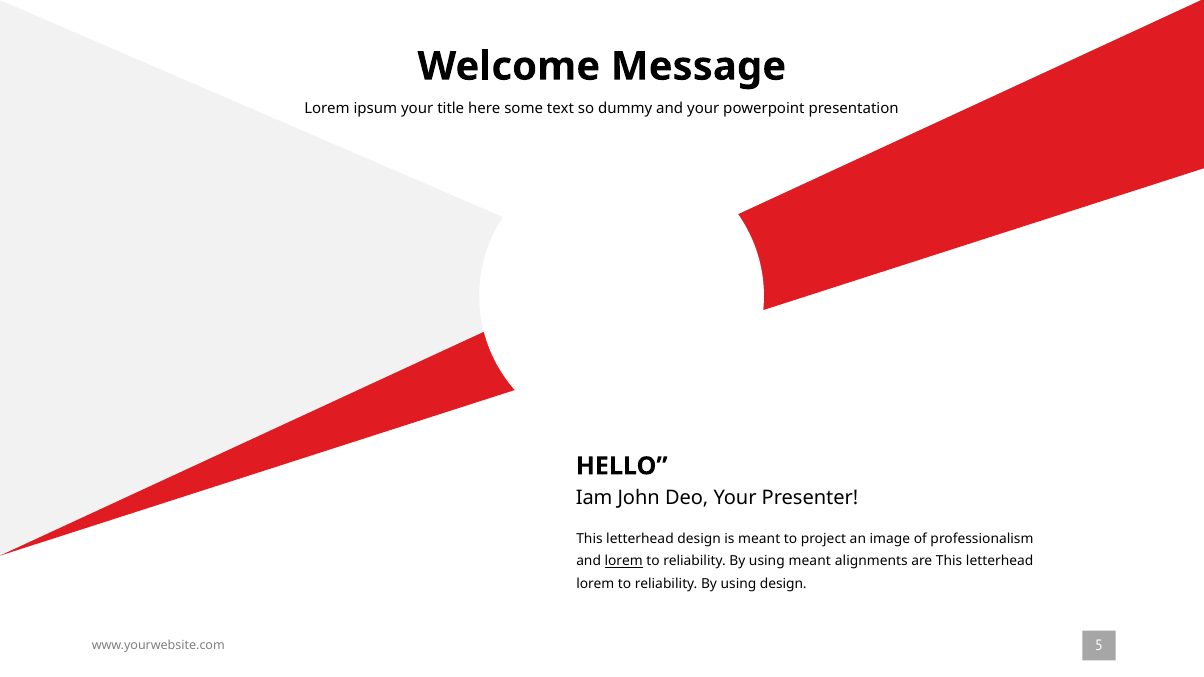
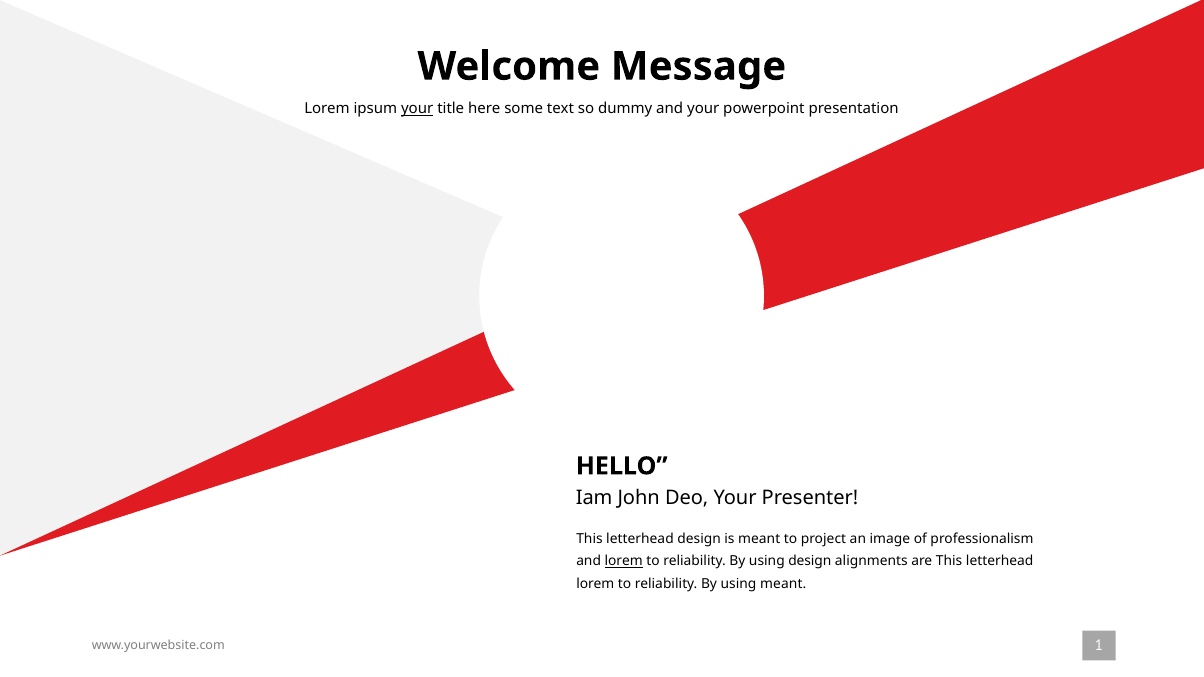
your at (417, 109) underline: none -> present
using meant: meant -> design
using design: design -> meant
5: 5 -> 1
